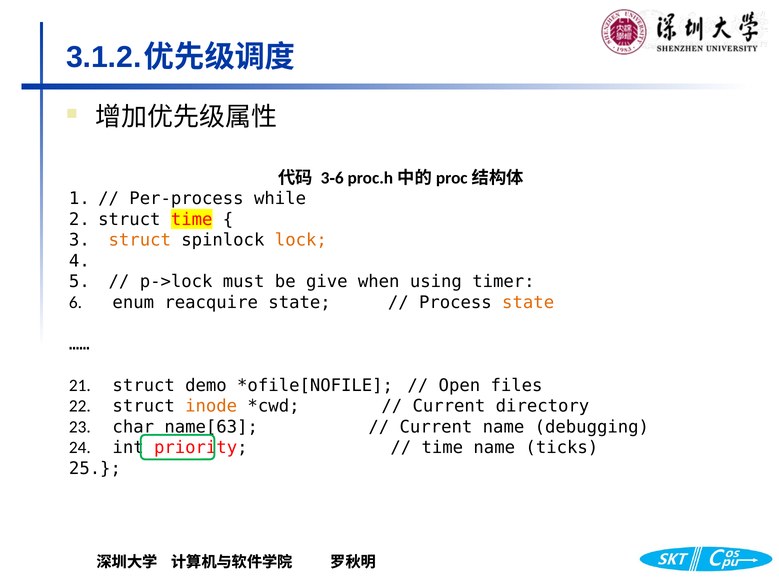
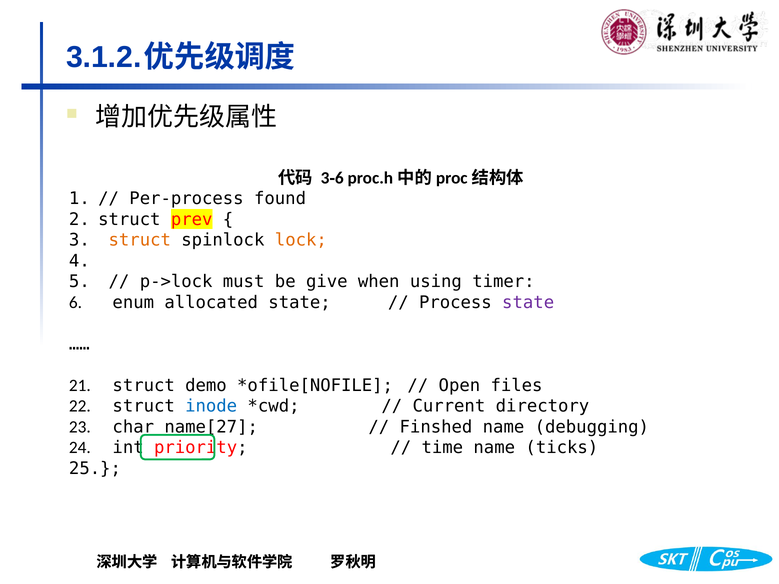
while: while -> found
struct time: time -> prev
reacquire: reacquire -> allocated
state at (528, 303) colour: orange -> purple
inode colour: orange -> blue
name[63: name[63 -> name[27
Current at (436, 427): Current -> Finshed
